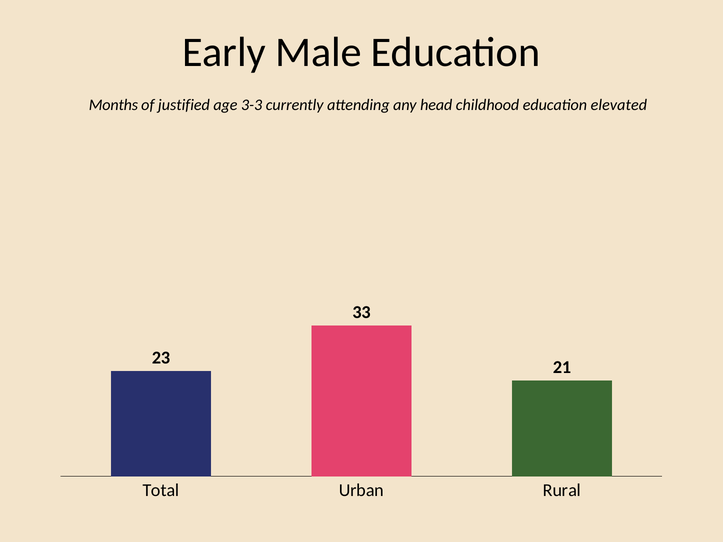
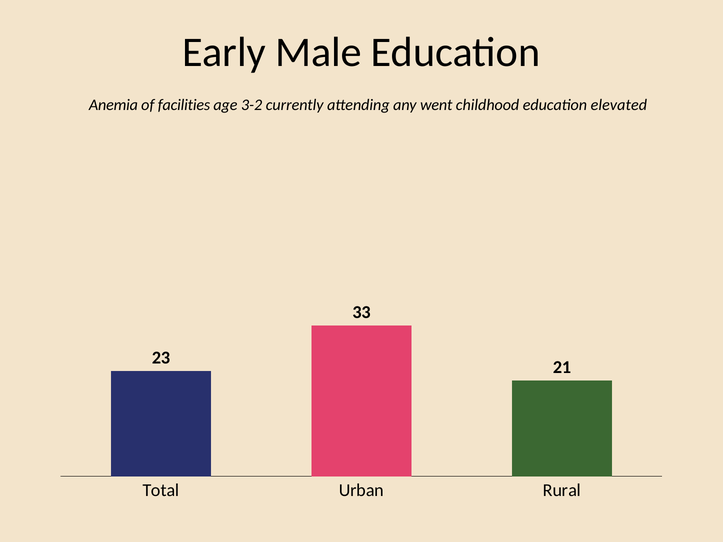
Months: Months -> Anemia
justified: justified -> facilities
3-3: 3-3 -> 3-2
head: head -> went
